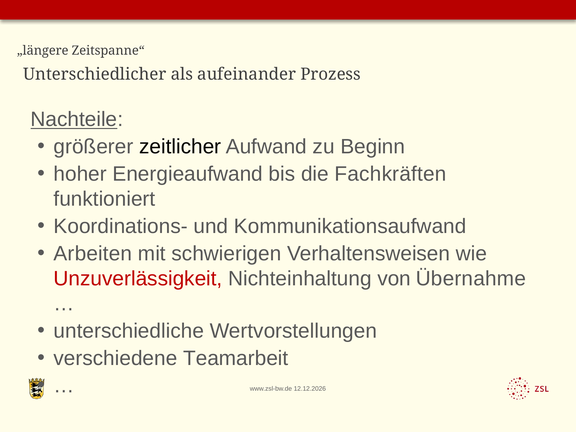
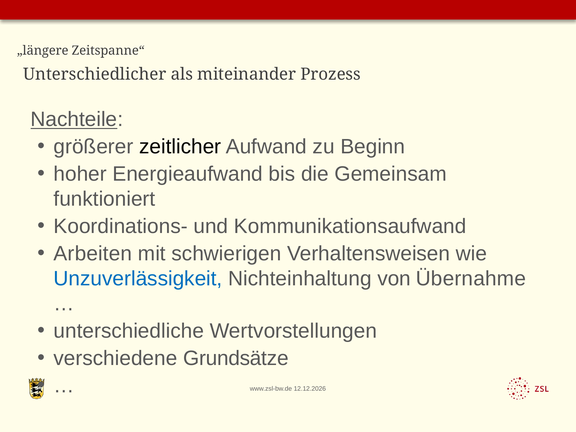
aufeinander: aufeinander -> miteinander
Fachkräften: Fachkräften -> Gemeinsam
Unzuverlässigkeit colour: red -> blue
Teamarbeit: Teamarbeit -> Grundsätze
